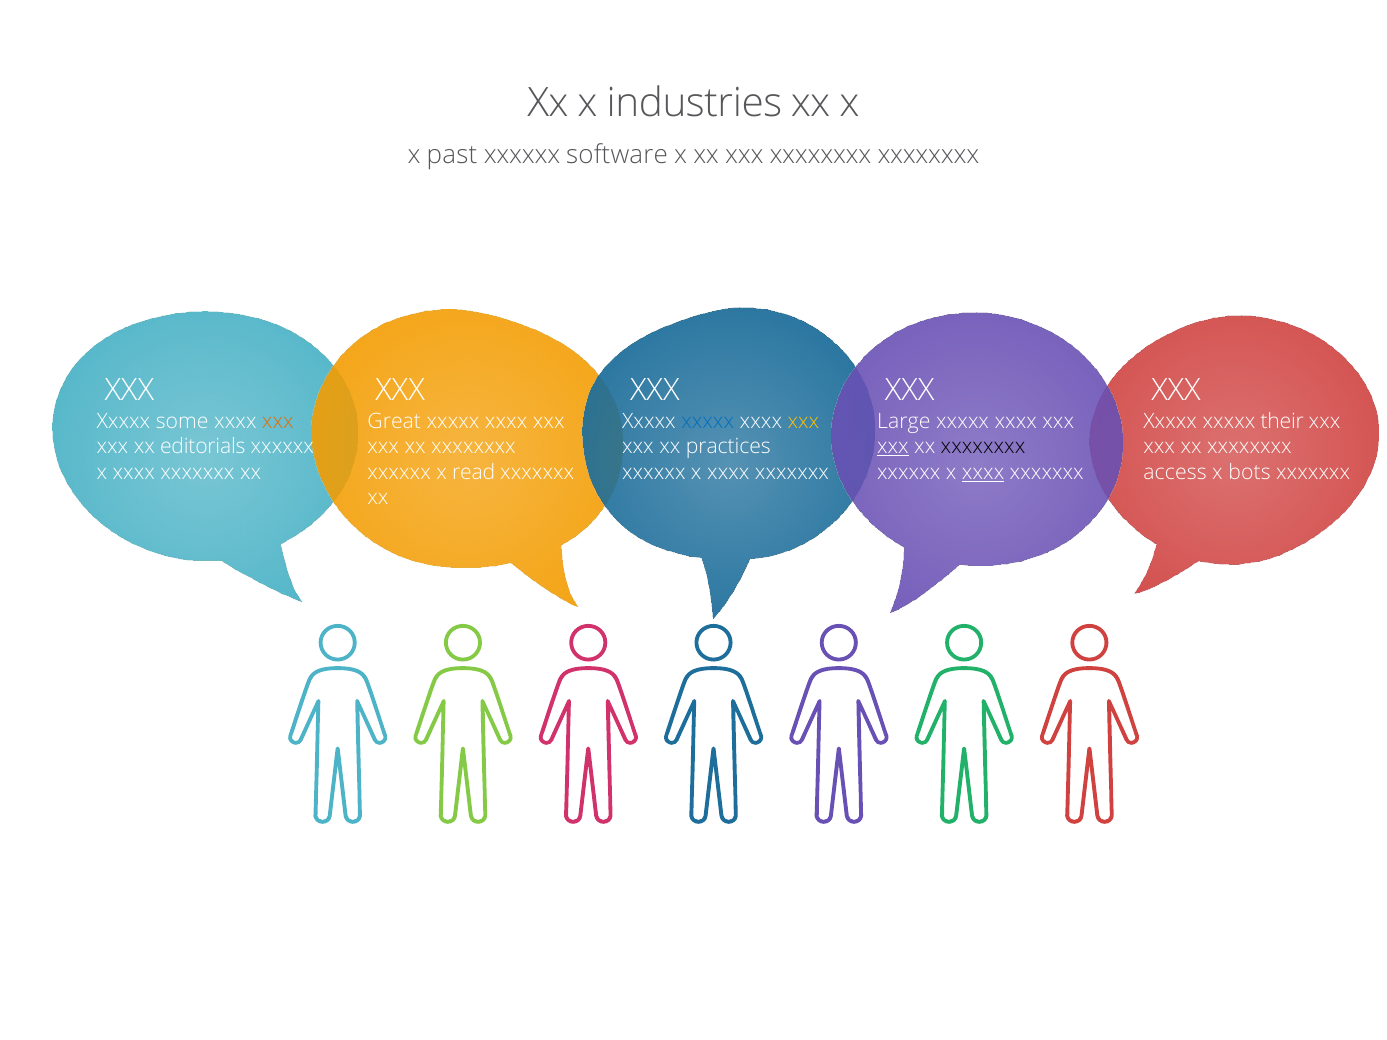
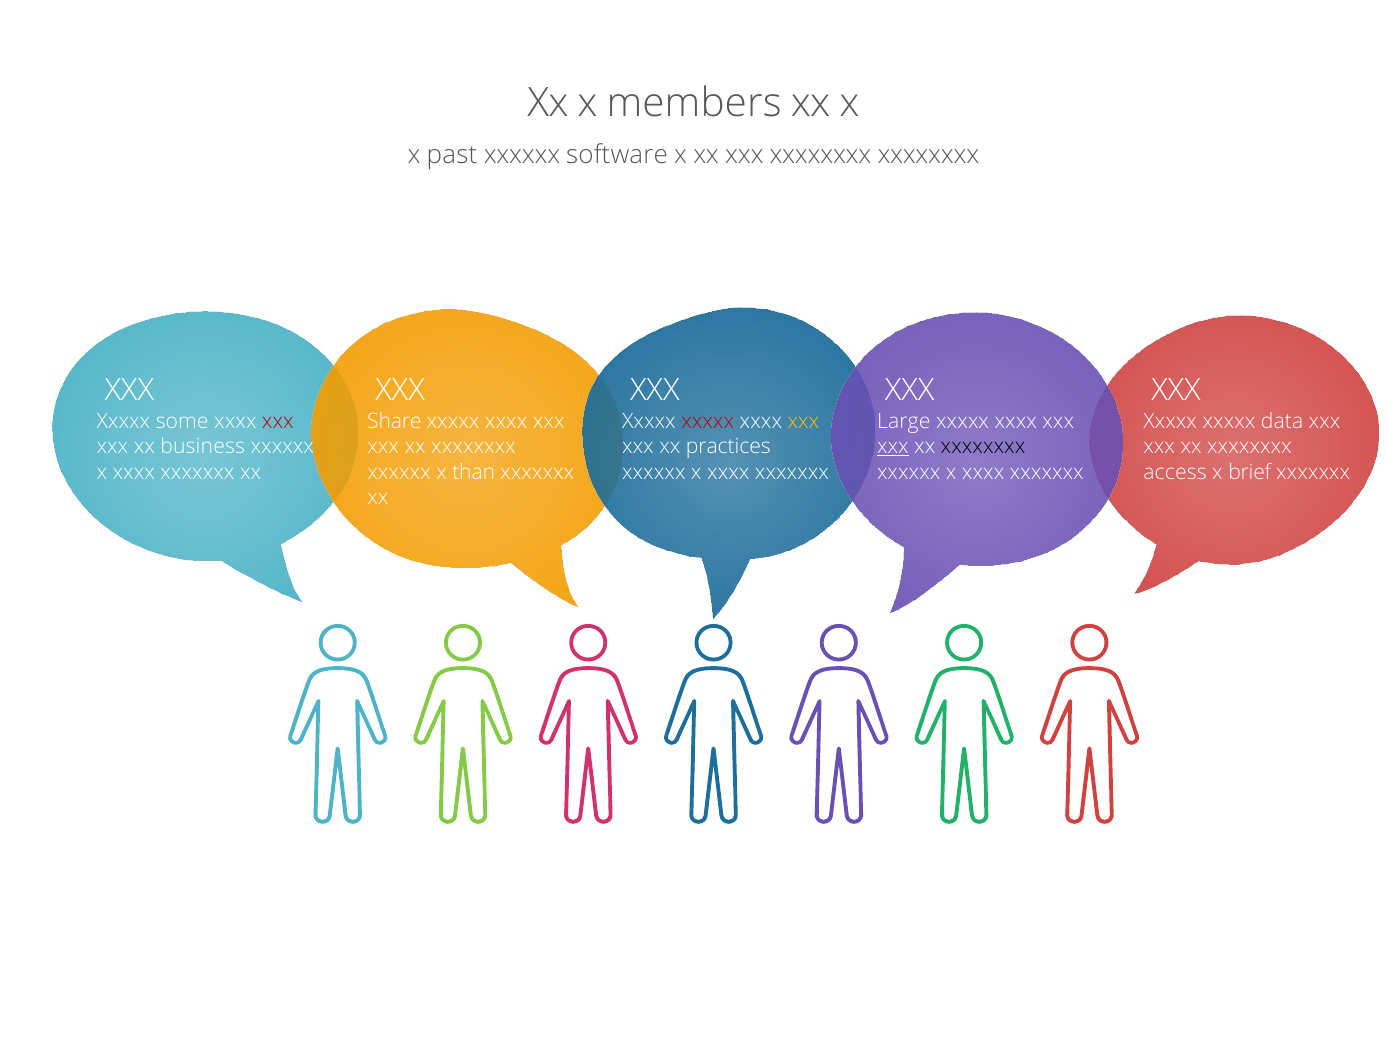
industries: industries -> members
xxx at (278, 421) colour: orange -> red
Great: Great -> Share
xxxxx at (708, 421) colour: blue -> red
their: their -> data
editorials: editorials -> business
read: read -> than
xxxx at (983, 472) underline: present -> none
bots: bots -> brief
